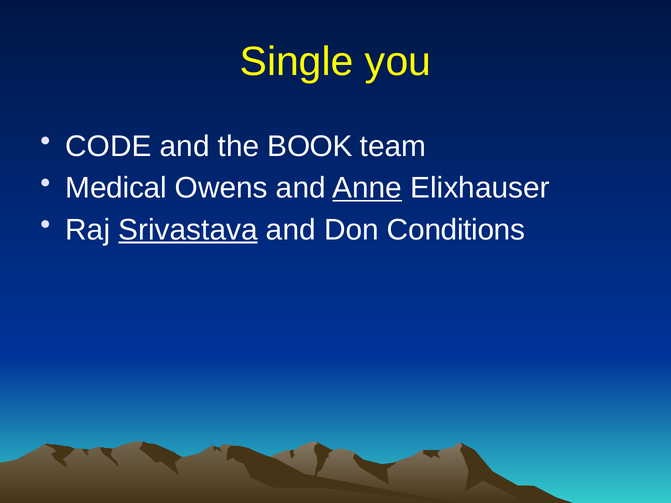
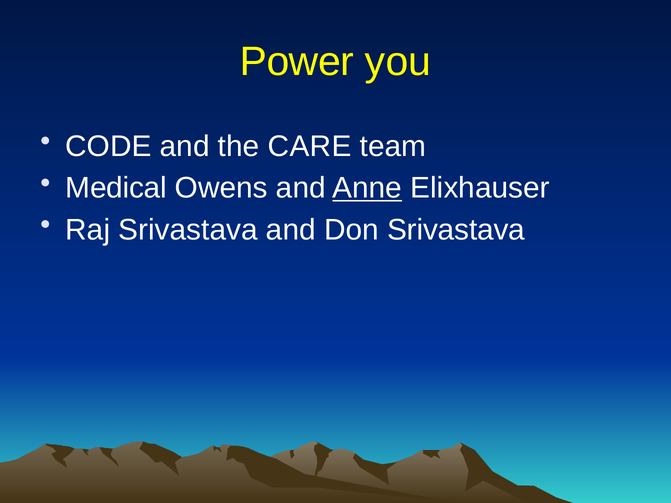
Single: Single -> Power
BOOK: BOOK -> CARE
Srivastava at (188, 230) underline: present -> none
Don Conditions: Conditions -> Srivastava
